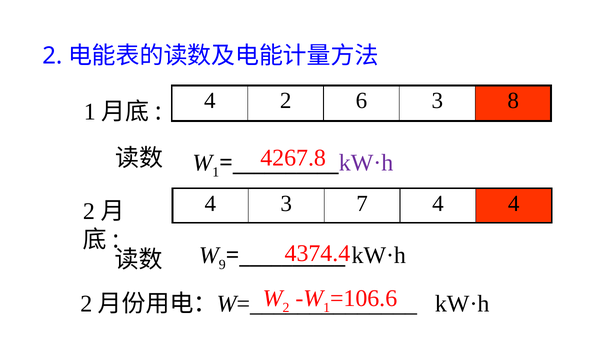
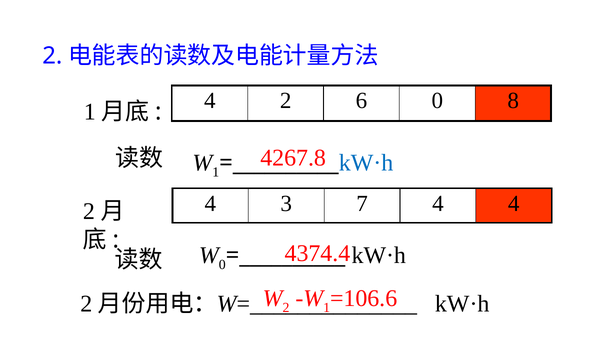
6 3: 3 -> 0
kW·h at (366, 163) colour: purple -> blue
9 at (222, 264): 9 -> 0
